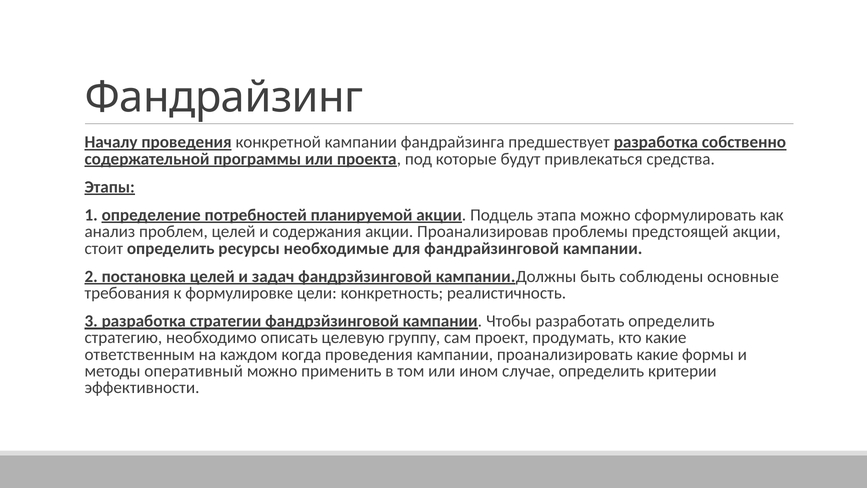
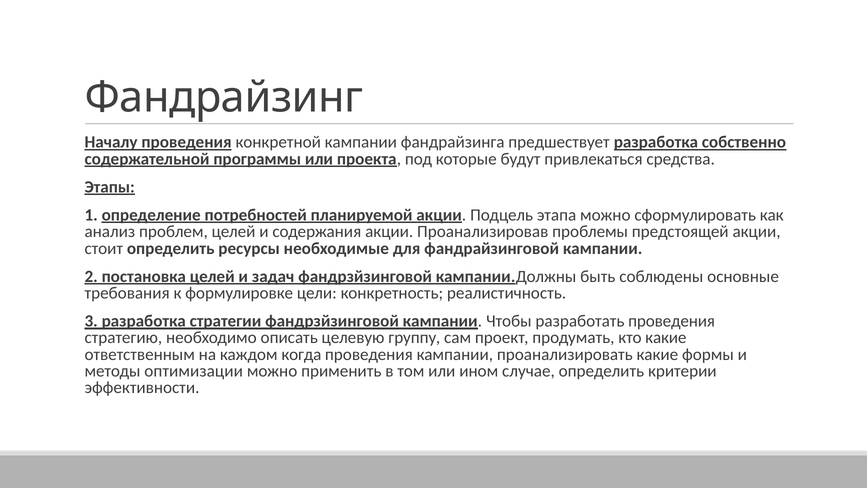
разработать определить: определить -> проведения
оперативный: оперативный -> оптимизации
